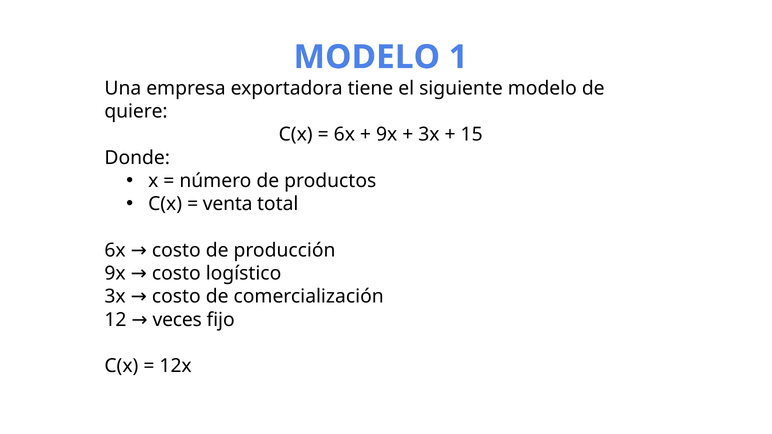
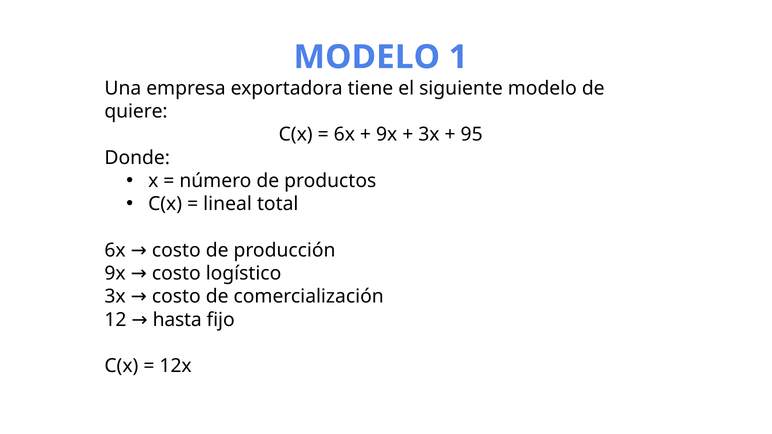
15: 15 -> 95
venta: venta -> lineal
veces: veces -> hasta
